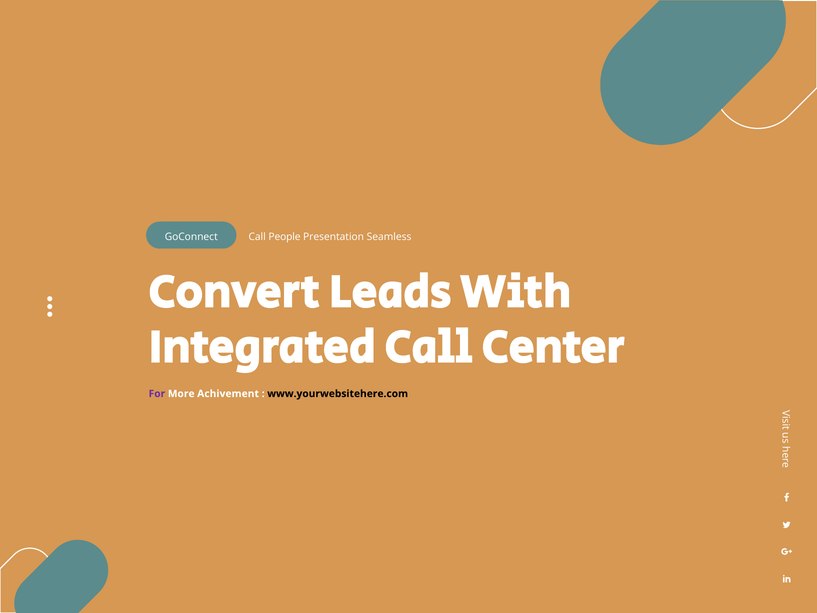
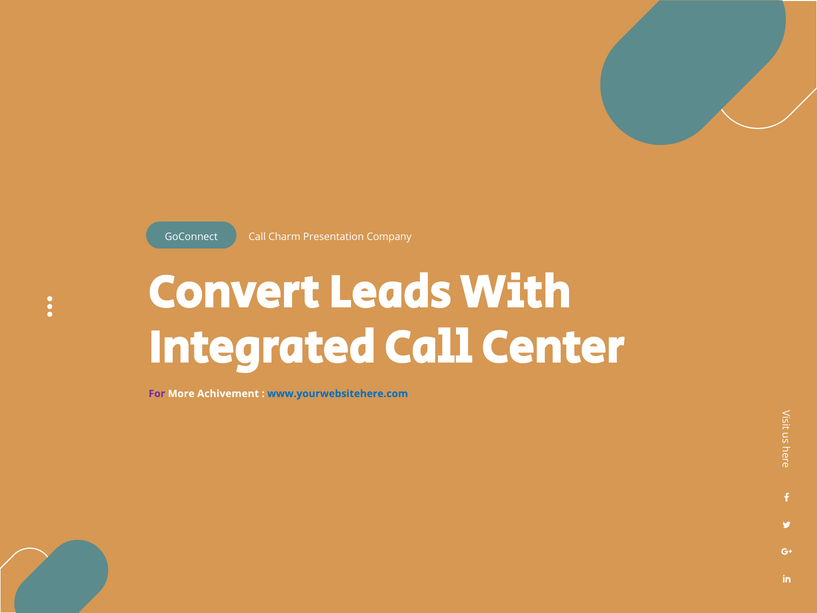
People: People -> Charm
Seamless: Seamless -> Company
www.yourwebsitehere.com colour: black -> blue
